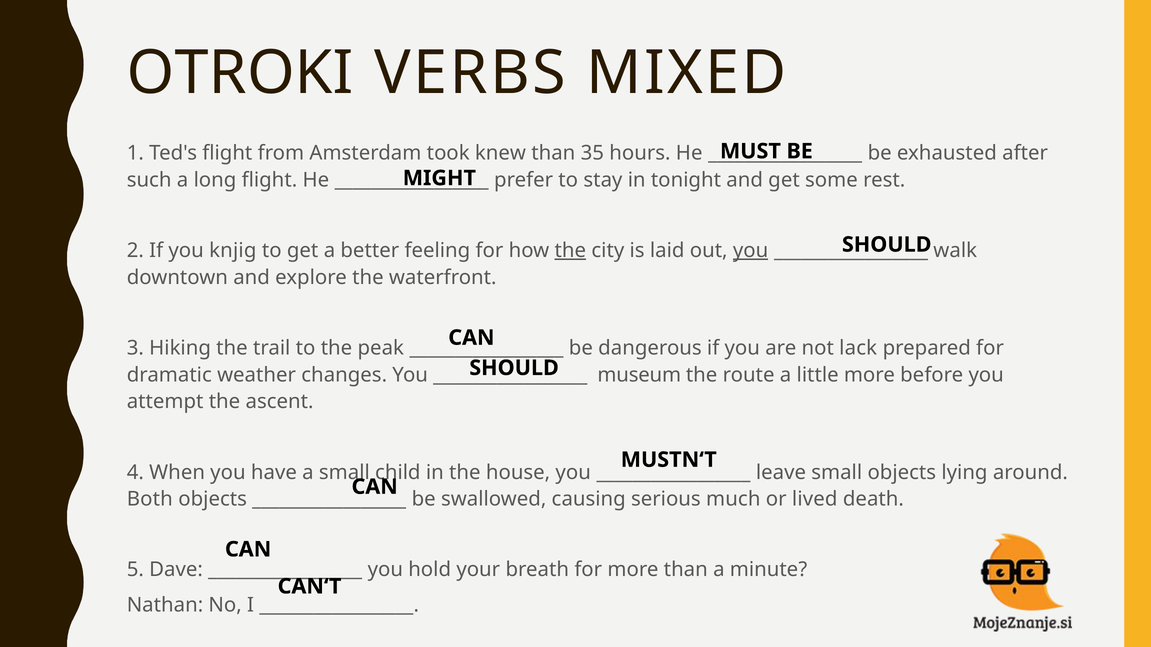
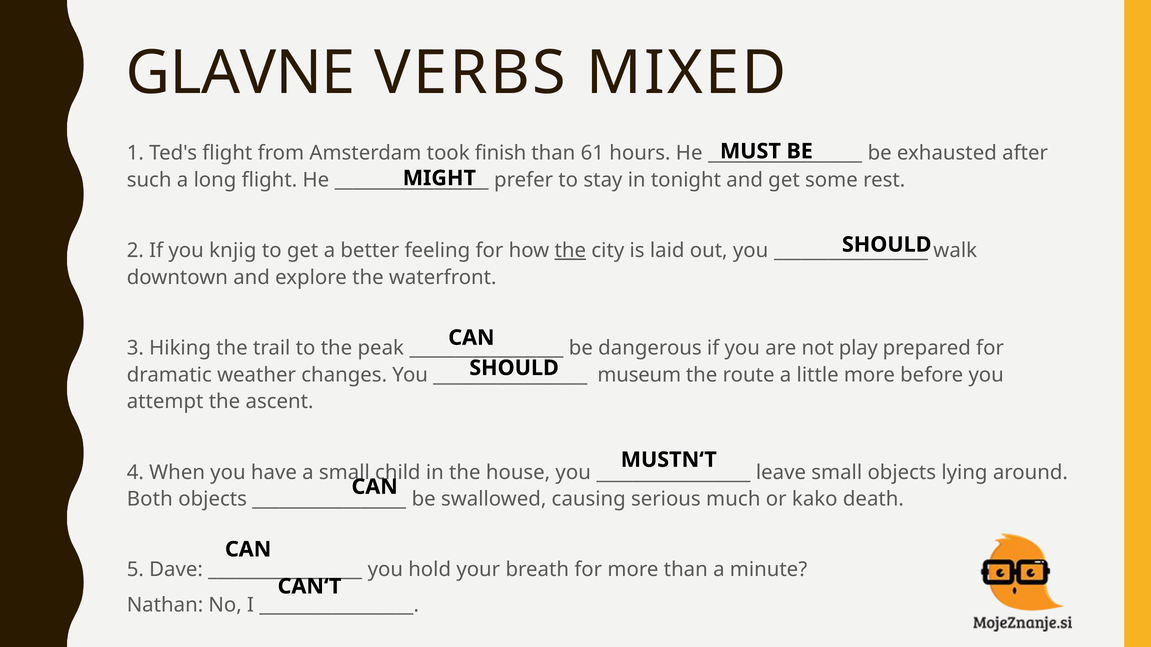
OTROKI: OTROKI -> GLAVNE
knew: knew -> finish
35: 35 -> 61
you at (751, 251) underline: present -> none
lack: lack -> play
lived: lived -> kako
